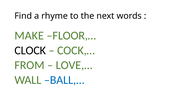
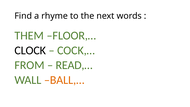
MAKE: MAKE -> THEM
LOVE,…: LOVE,… -> READ,…
BALL,… colour: blue -> orange
